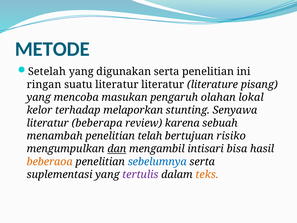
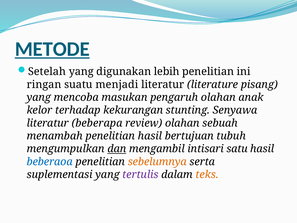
METODE underline: none -> present
digunakan serta: serta -> lebih
suatu literatur: literatur -> menjadi
lokal: lokal -> anak
melaporkan: melaporkan -> kekurangan
review karena: karena -> olahan
penelitian telah: telah -> hasil
risiko: risiko -> tubuh
bisa: bisa -> satu
beberaoa colour: orange -> blue
sebelumnya colour: blue -> orange
